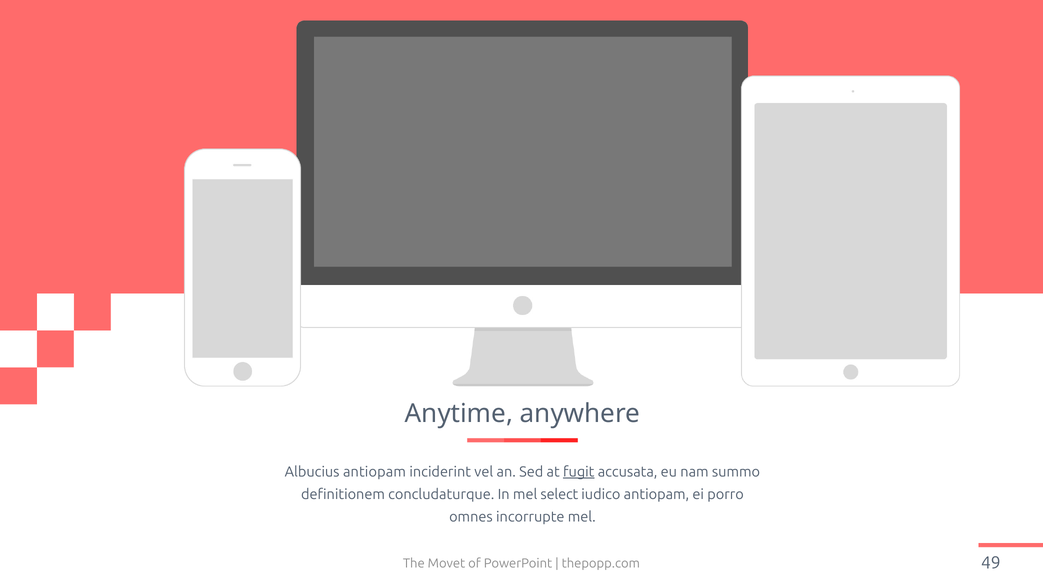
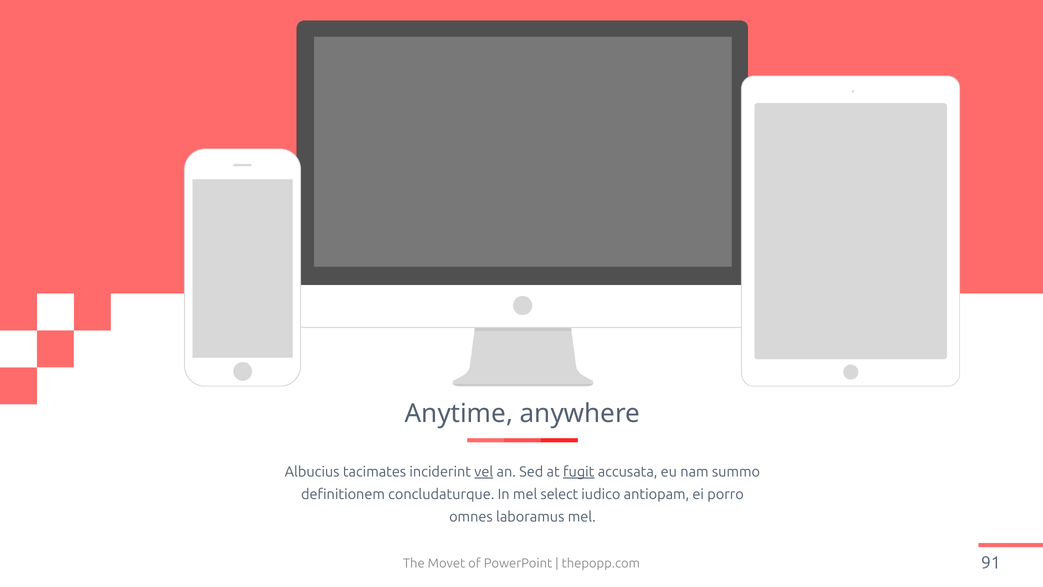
Albucius antiopam: antiopam -> tacimates
vel underline: none -> present
incorrupte: incorrupte -> laboramus
49: 49 -> 91
